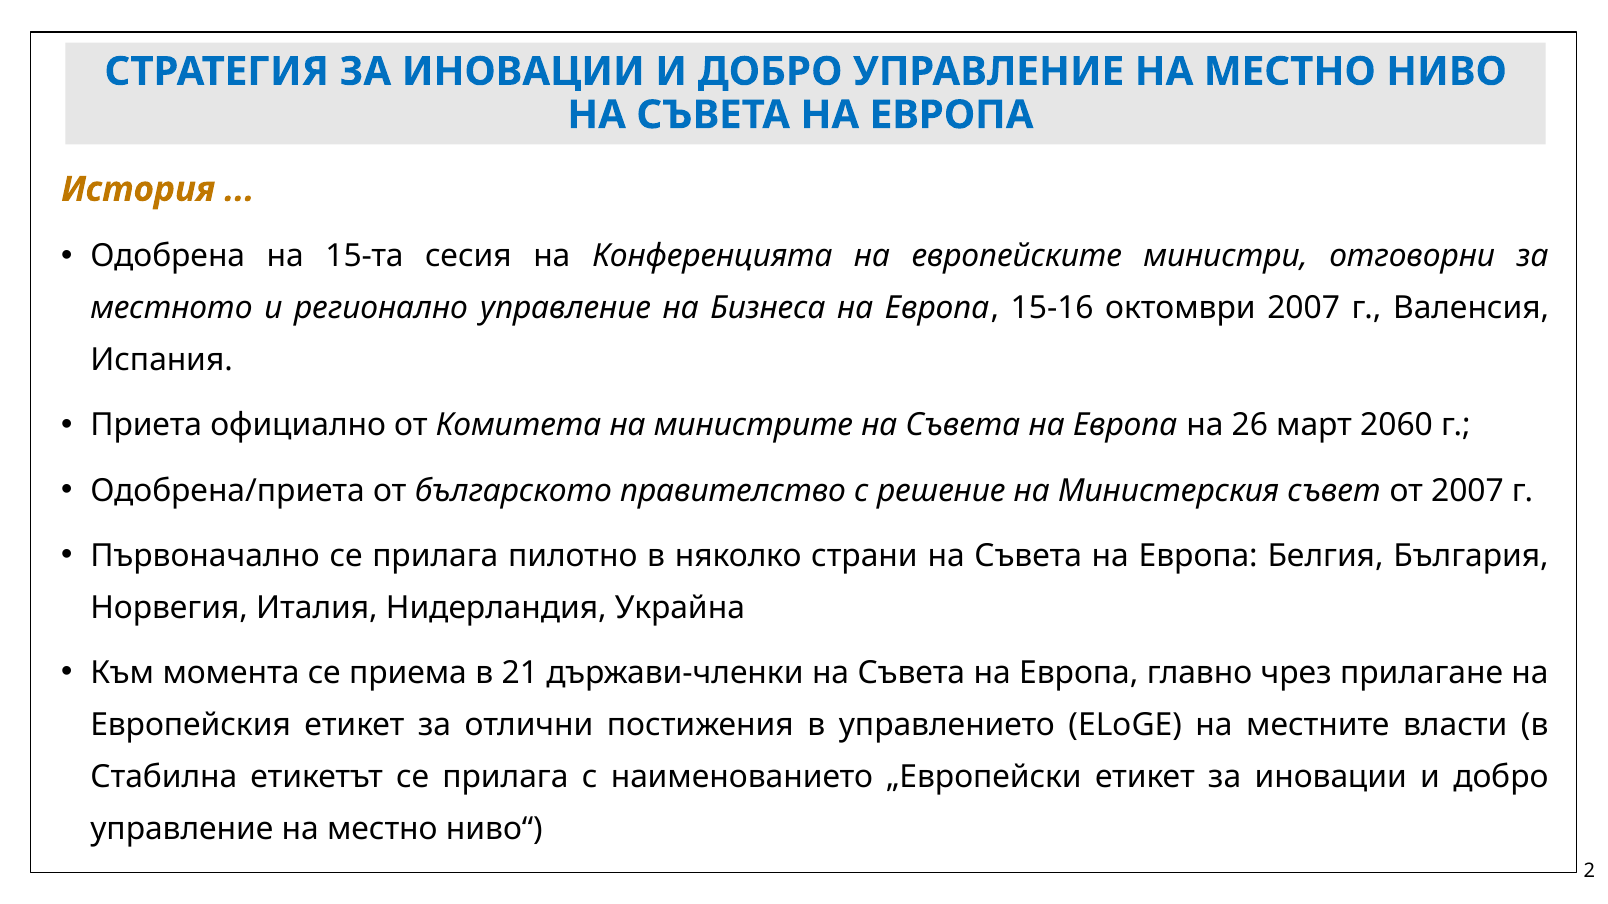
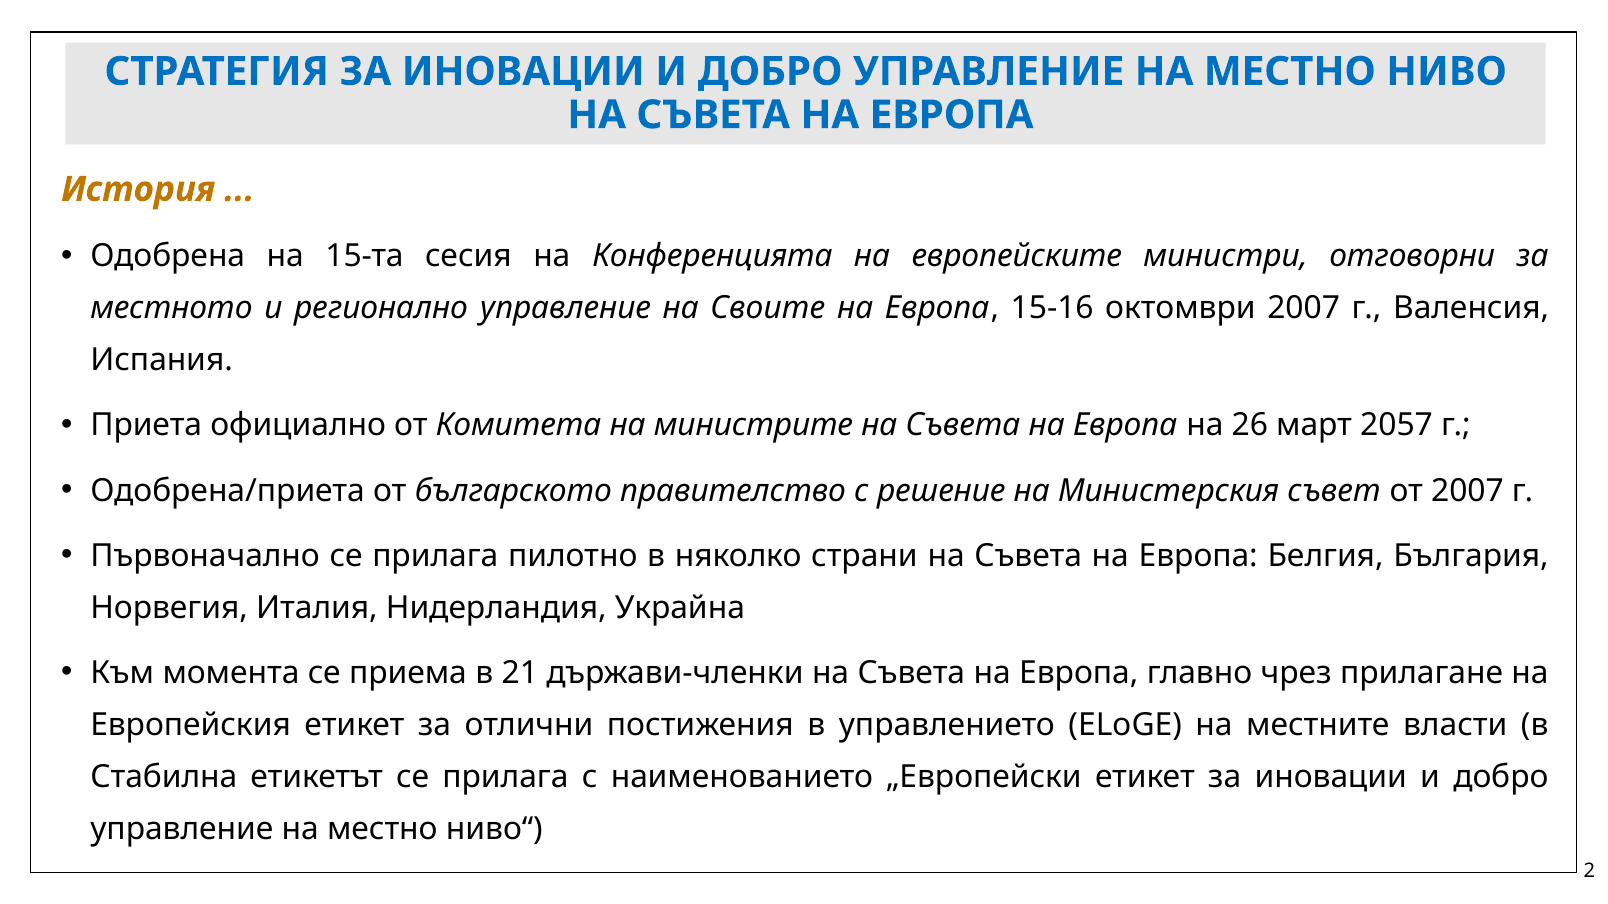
Бизнеса: Бизнеса -> Своите
2060: 2060 -> 2057
